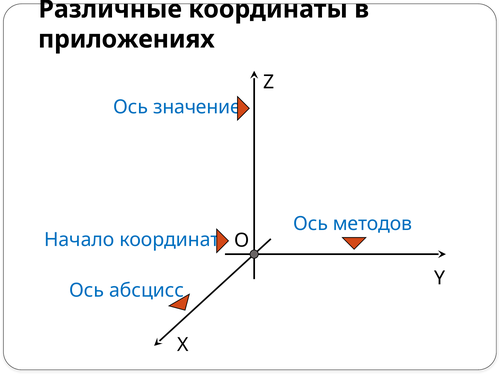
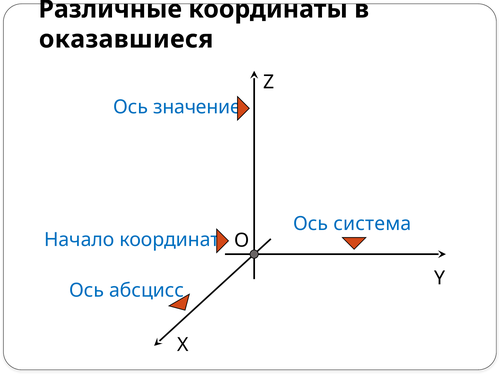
приложениях: приложениях -> оказавшиеся
методов: методов -> система
